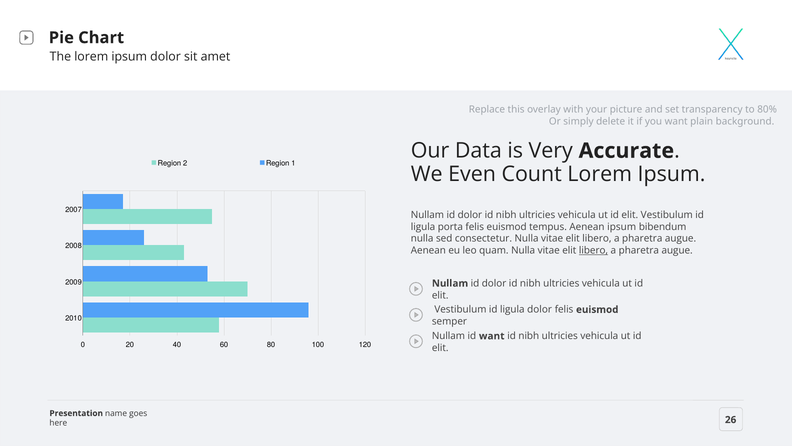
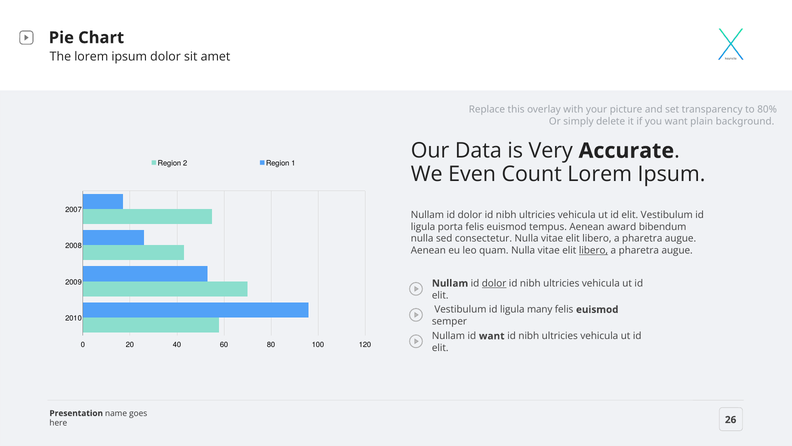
Aenean ipsum: ipsum -> award
dolor at (494, 283) underline: none -> present
ligula dolor: dolor -> many
